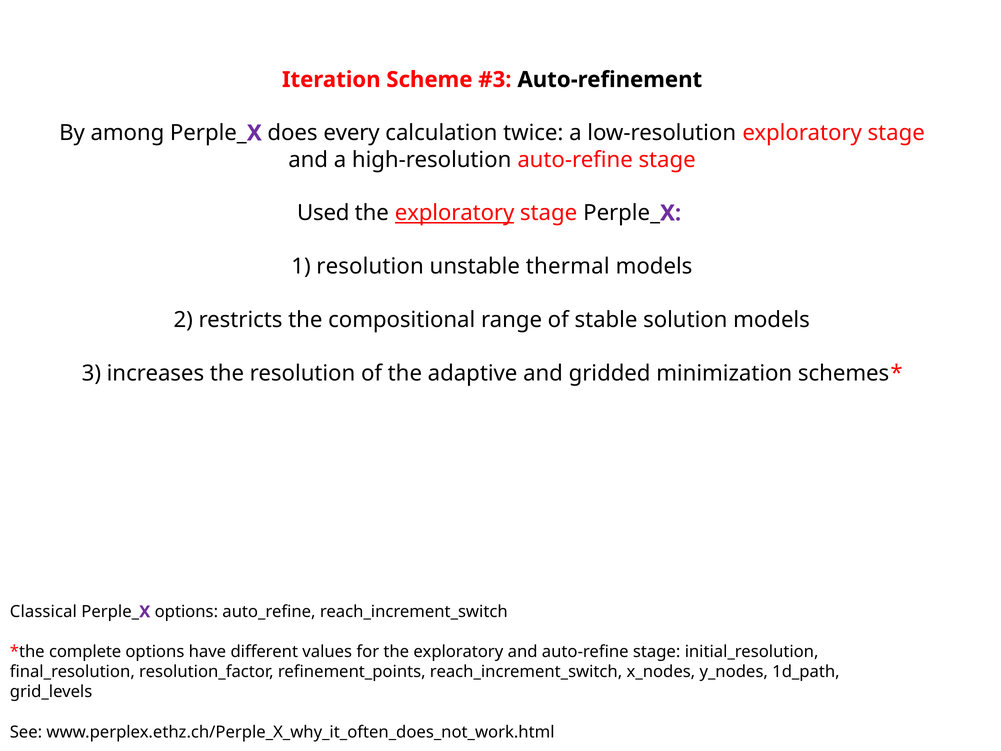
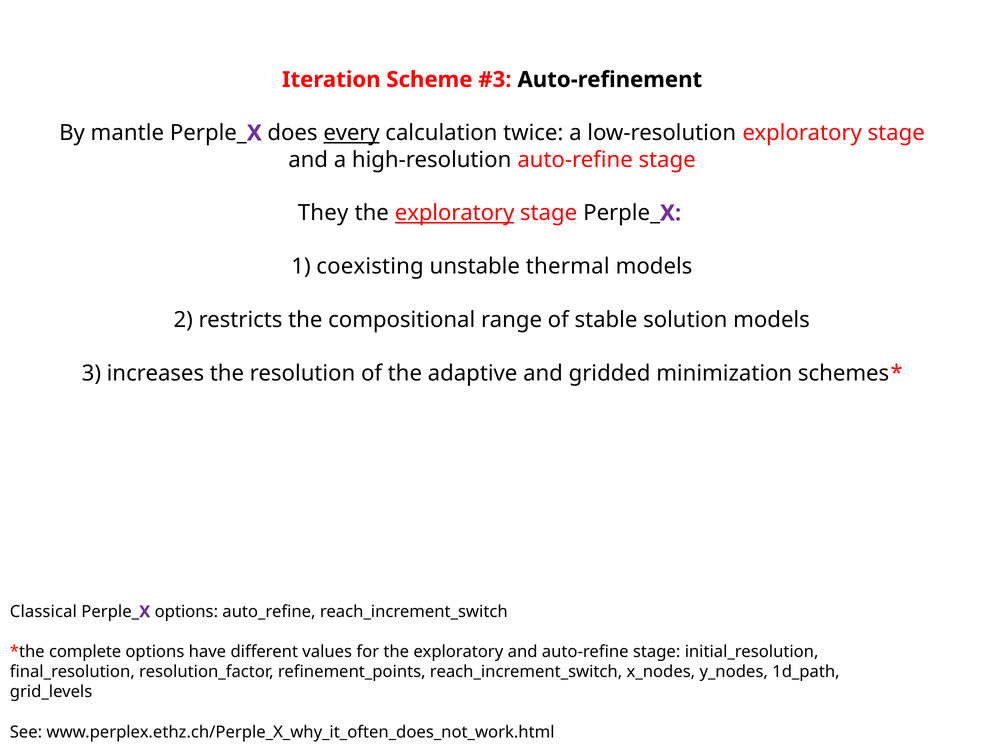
among: among -> mantle
every underline: none -> present
Used: Used -> They
1 resolution: resolution -> coexisting
